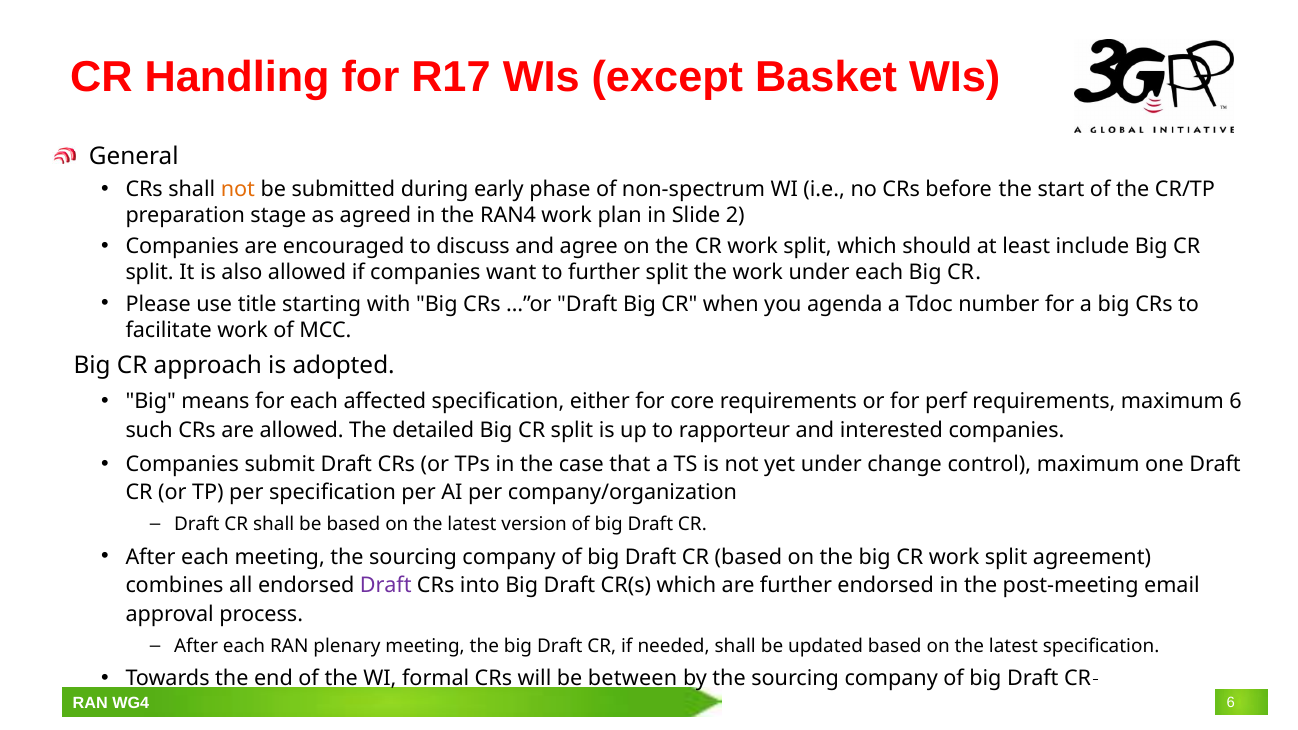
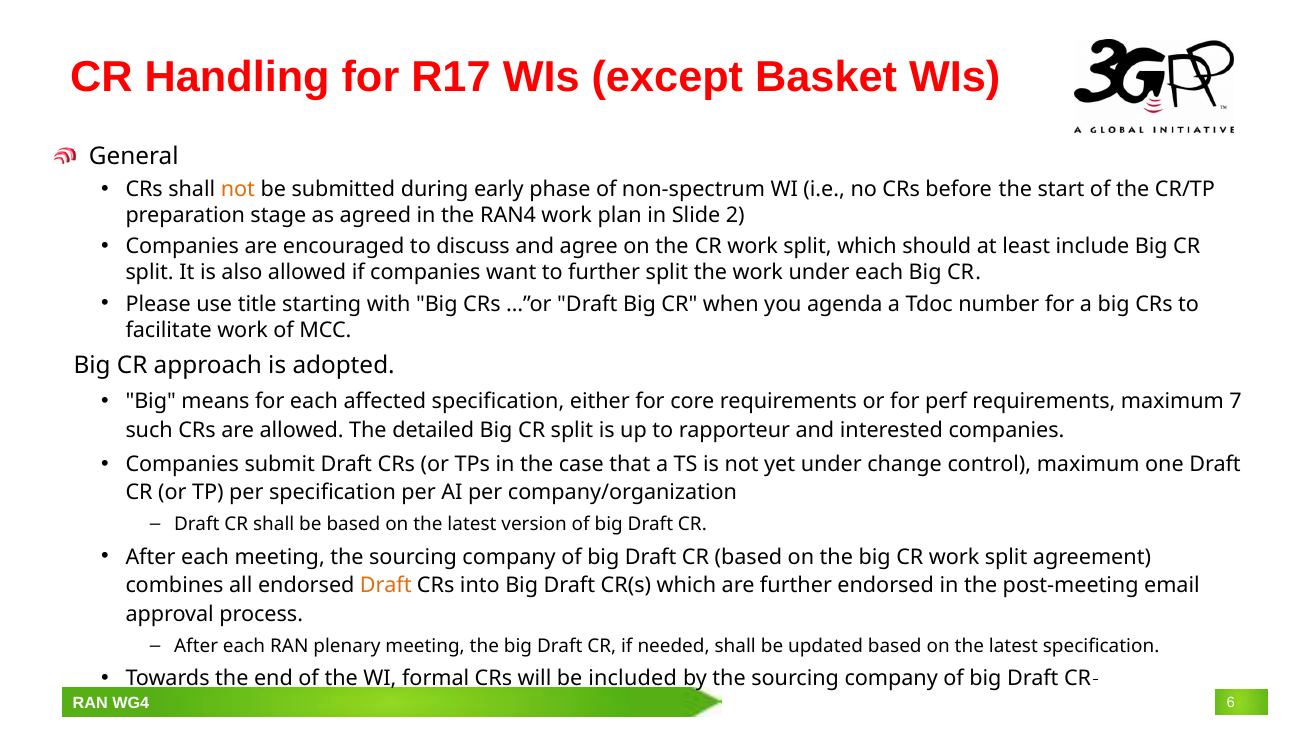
maximum 6: 6 -> 7
Draft at (386, 586) colour: purple -> orange
between: between -> included
